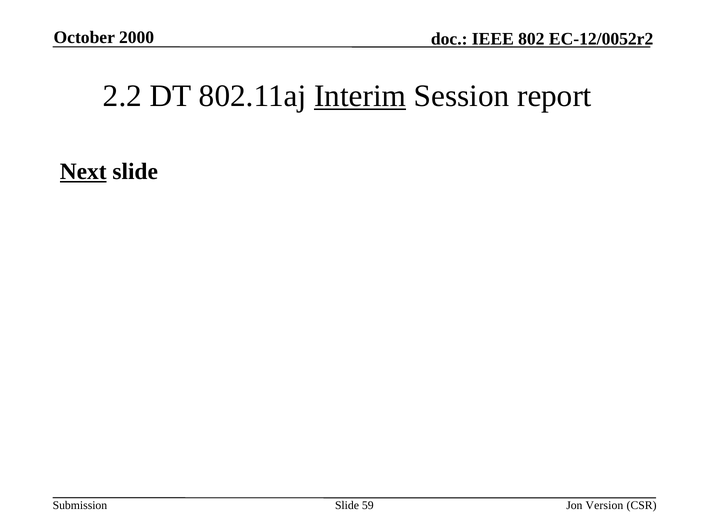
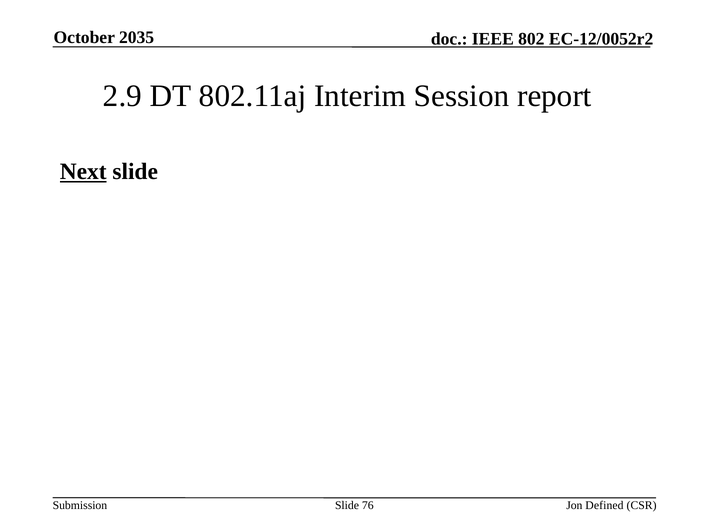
2000: 2000 -> 2035
2.2: 2.2 -> 2.9
Interim underline: present -> none
59: 59 -> 76
Version: Version -> Defined
